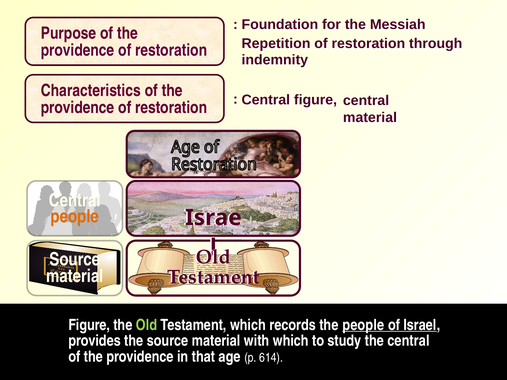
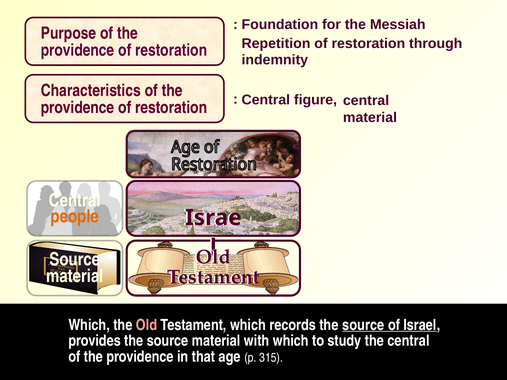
Figure at (89, 325): Figure -> Which
Old at (147, 325) colour: light green -> pink
records the people: people -> source
614: 614 -> 315
